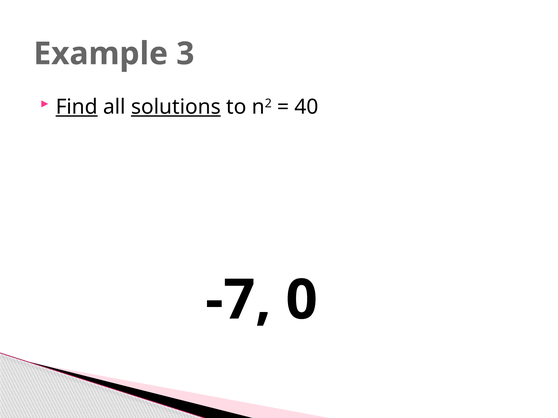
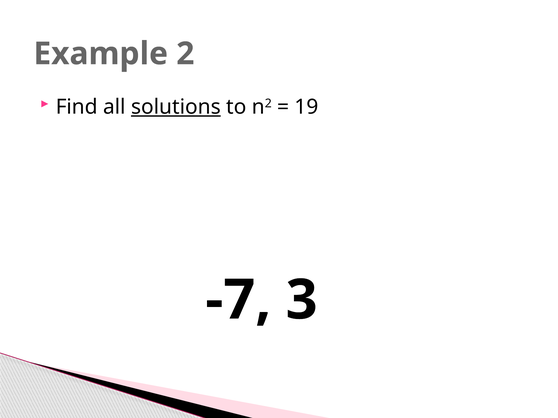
3: 3 -> 2
Find underline: present -> none
40: 40 -> 19
0: 0 -> 3
